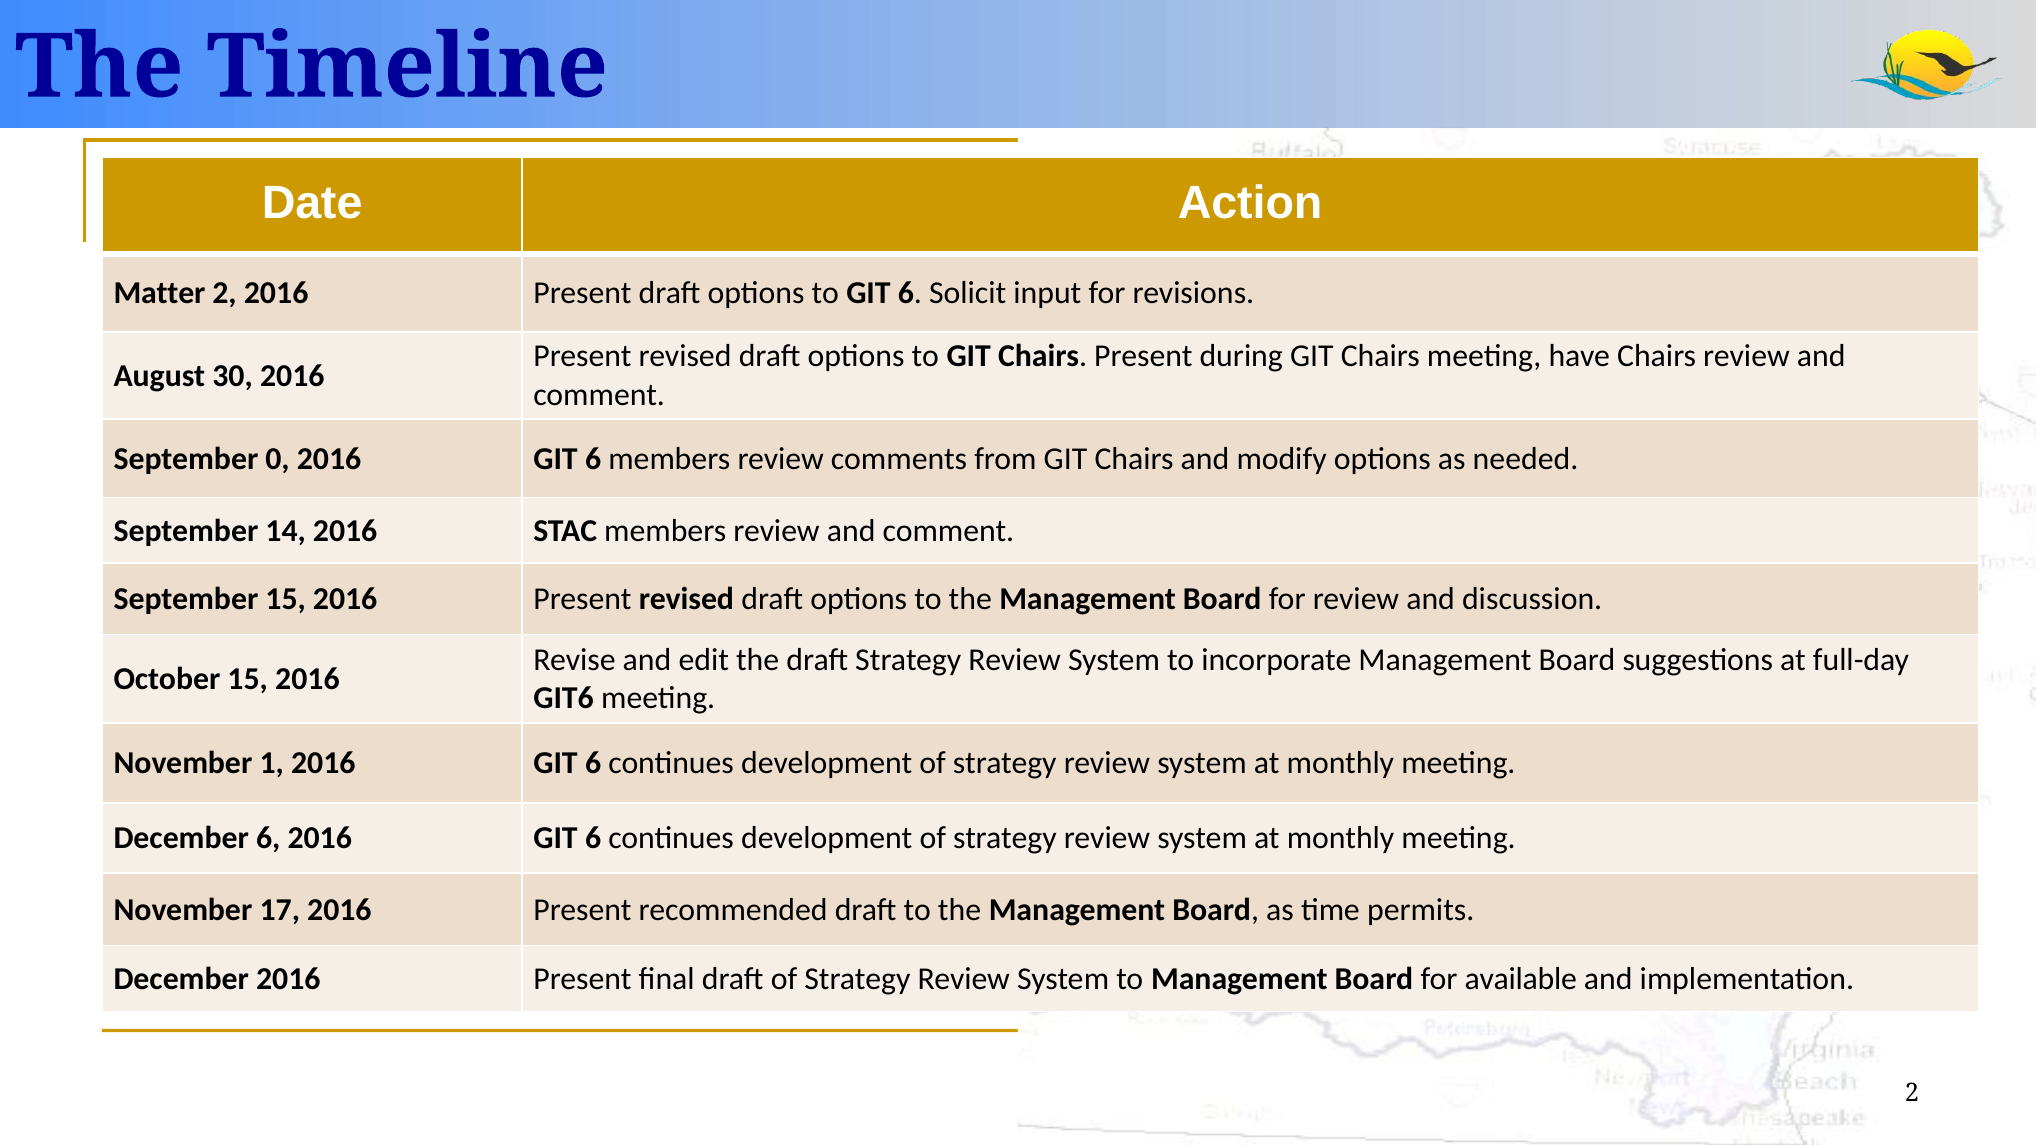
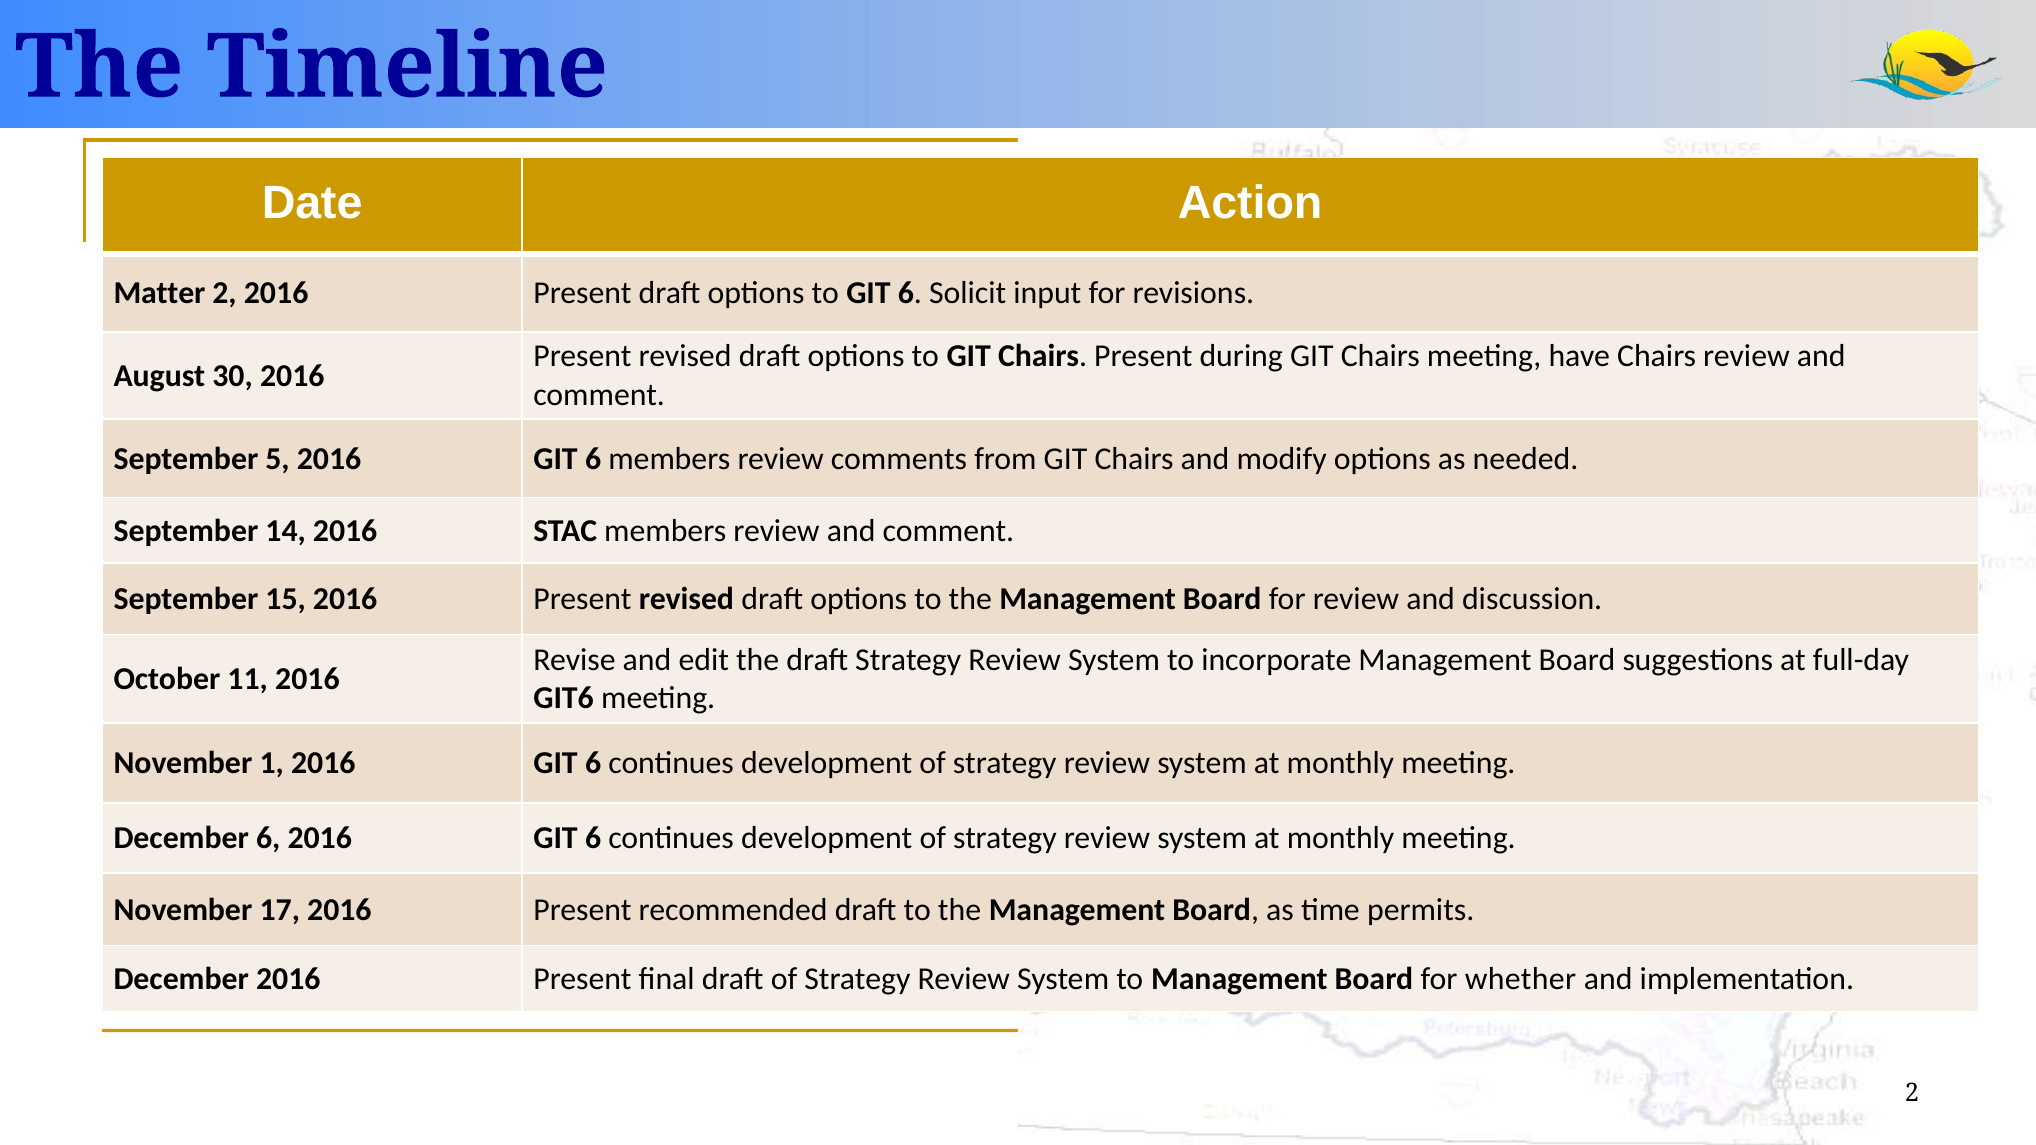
0: 0 -> 5
October 15: 15 -> 11
available: available -> whether
